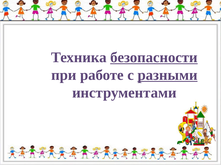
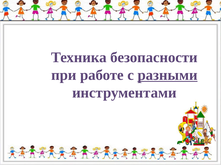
безопасности underline: present -> none
